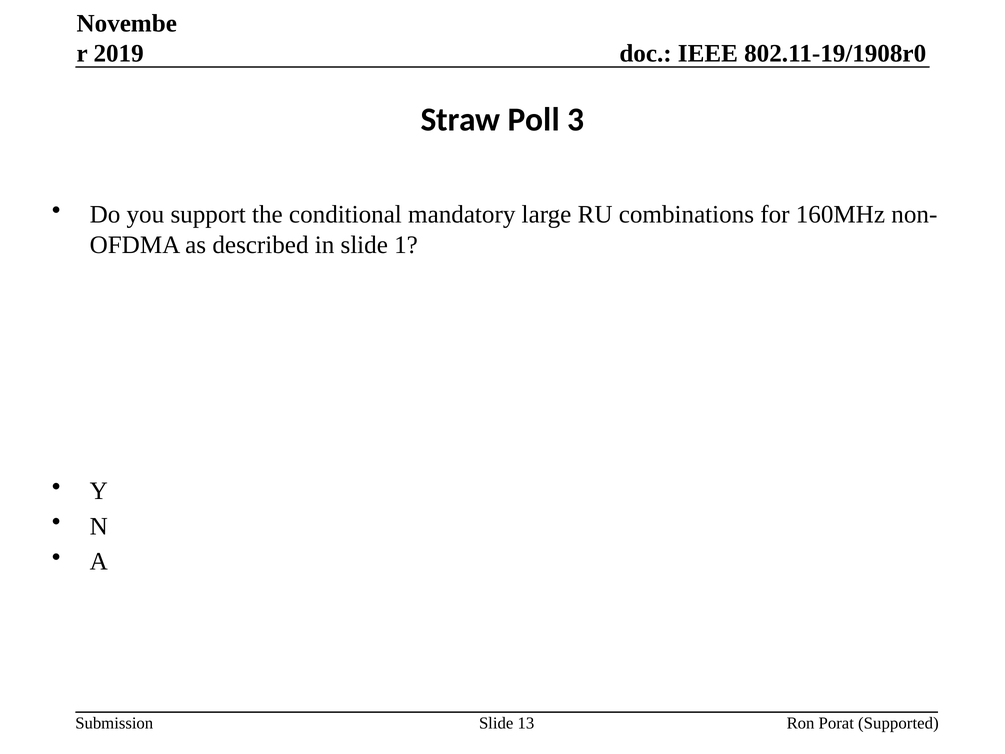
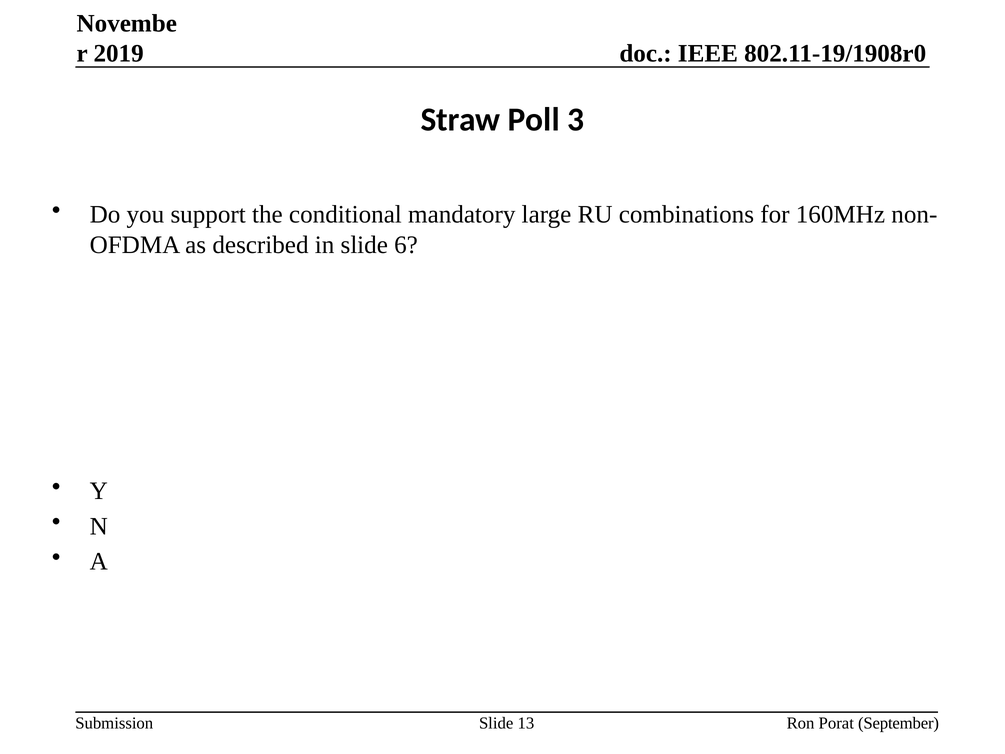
1: 1 -> 6
Supported: Supported -> September
